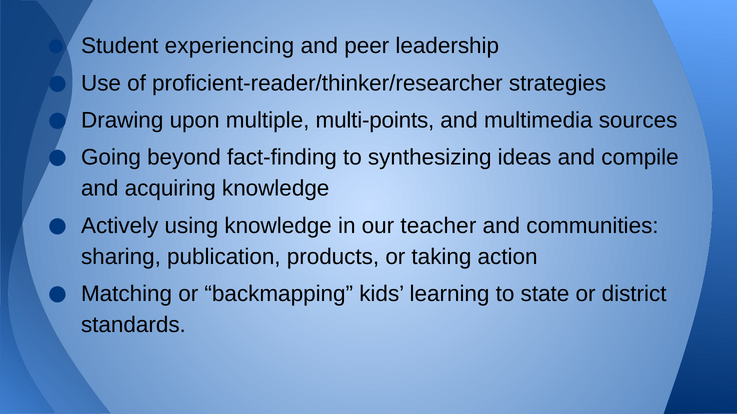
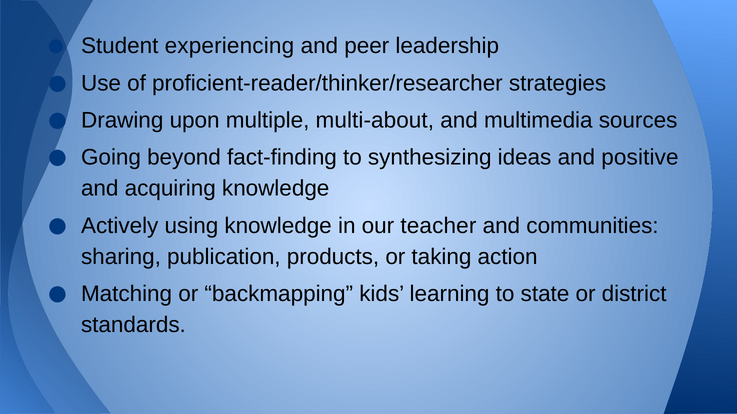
multi-points: multi-points -> multi-about
compile: compile -> positive
